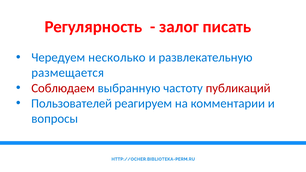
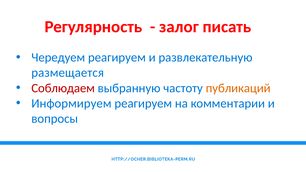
Чередуем несколько: несколько -> реагируем
публикаций colour: red -> orange
Пользователей: Пользователей -> Информируем
